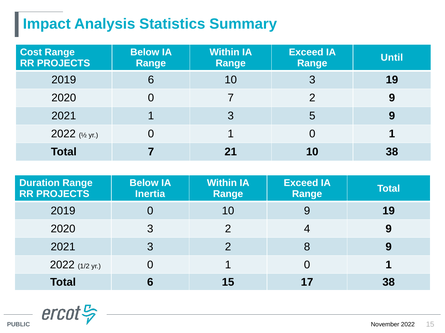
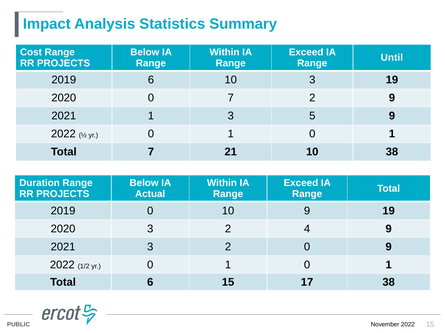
Inertia: Inertia -> Actual
2 8: 8 -> 0
